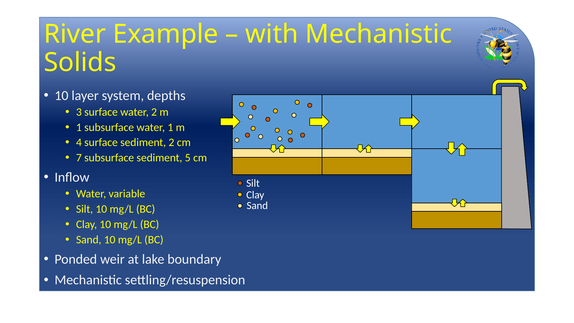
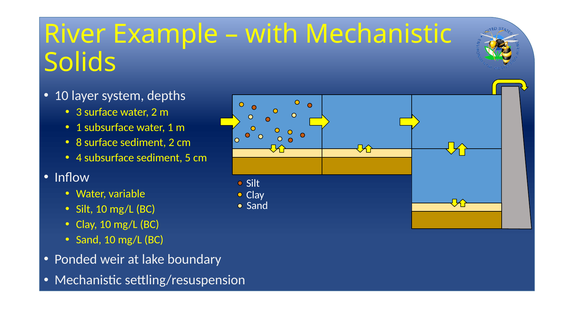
4: 4 -> 8
7: 7 -> 4
